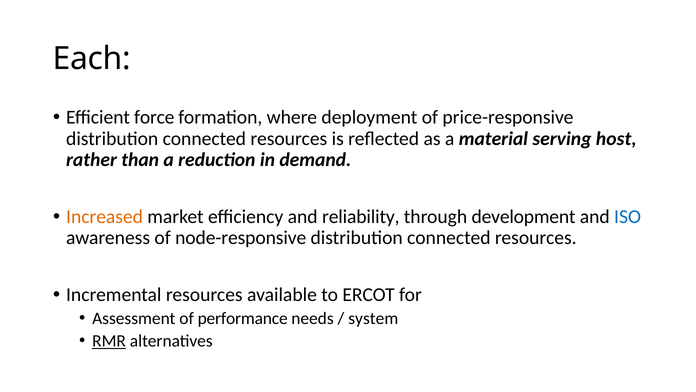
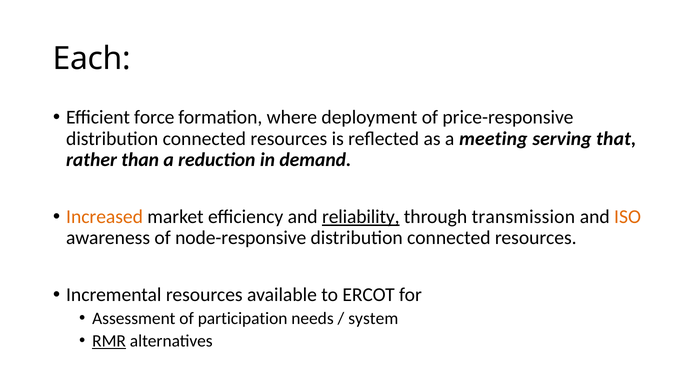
material: material -> meeting
host: host -> that
reliability underline: none -> present
development: development -> transmission
ISO colour: blue -> orange
performance: performance -> participation
